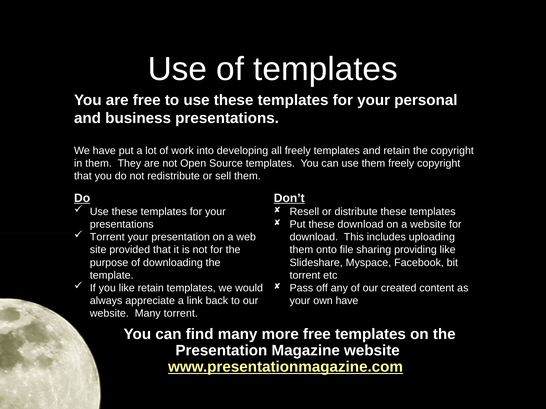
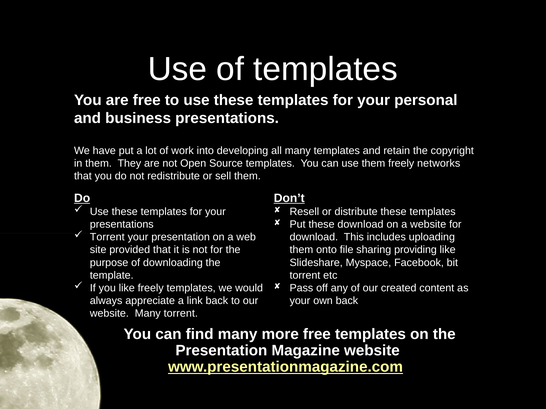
all freely: freely -> many
freely copyright: copyright -> networks
like retain: retain -> freely
own have: have -> back
